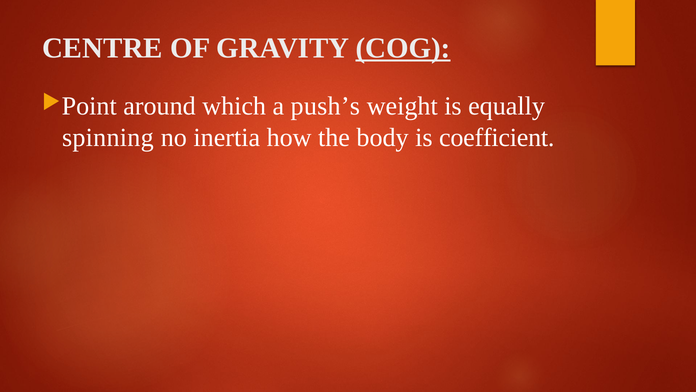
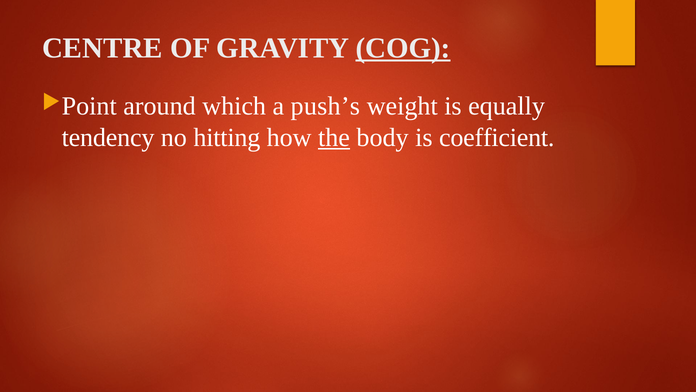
spinning: spinning -> tendency
inertia: inertia -> hitting
the underline: none -> present
